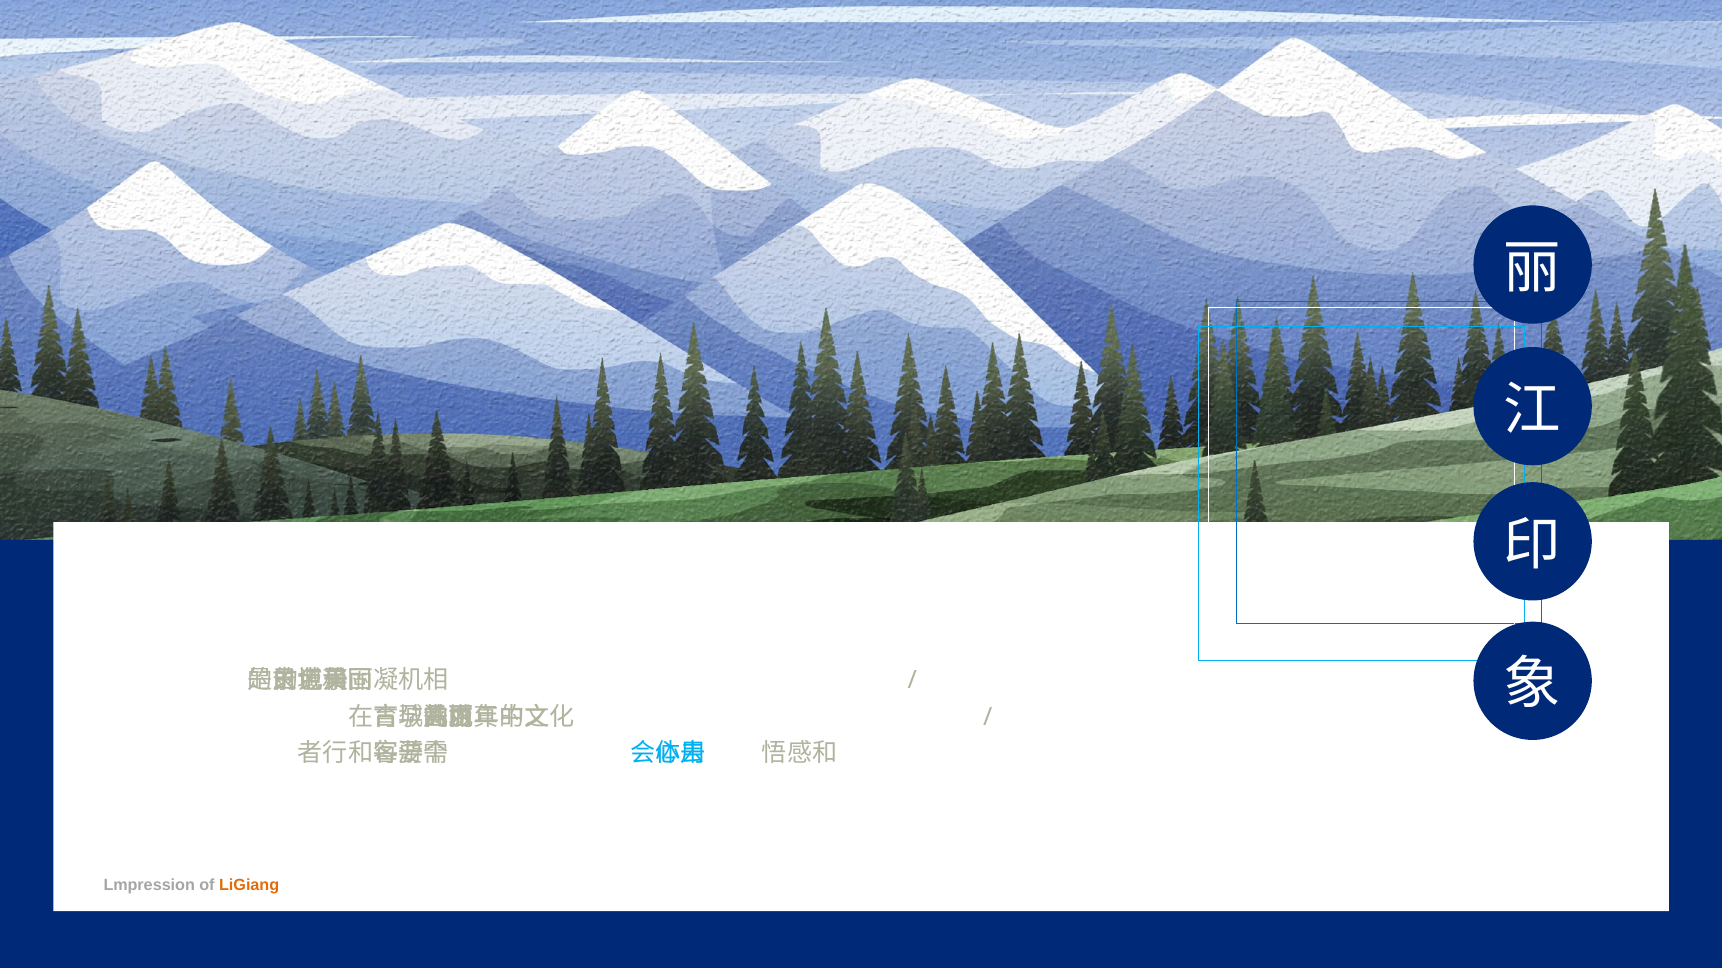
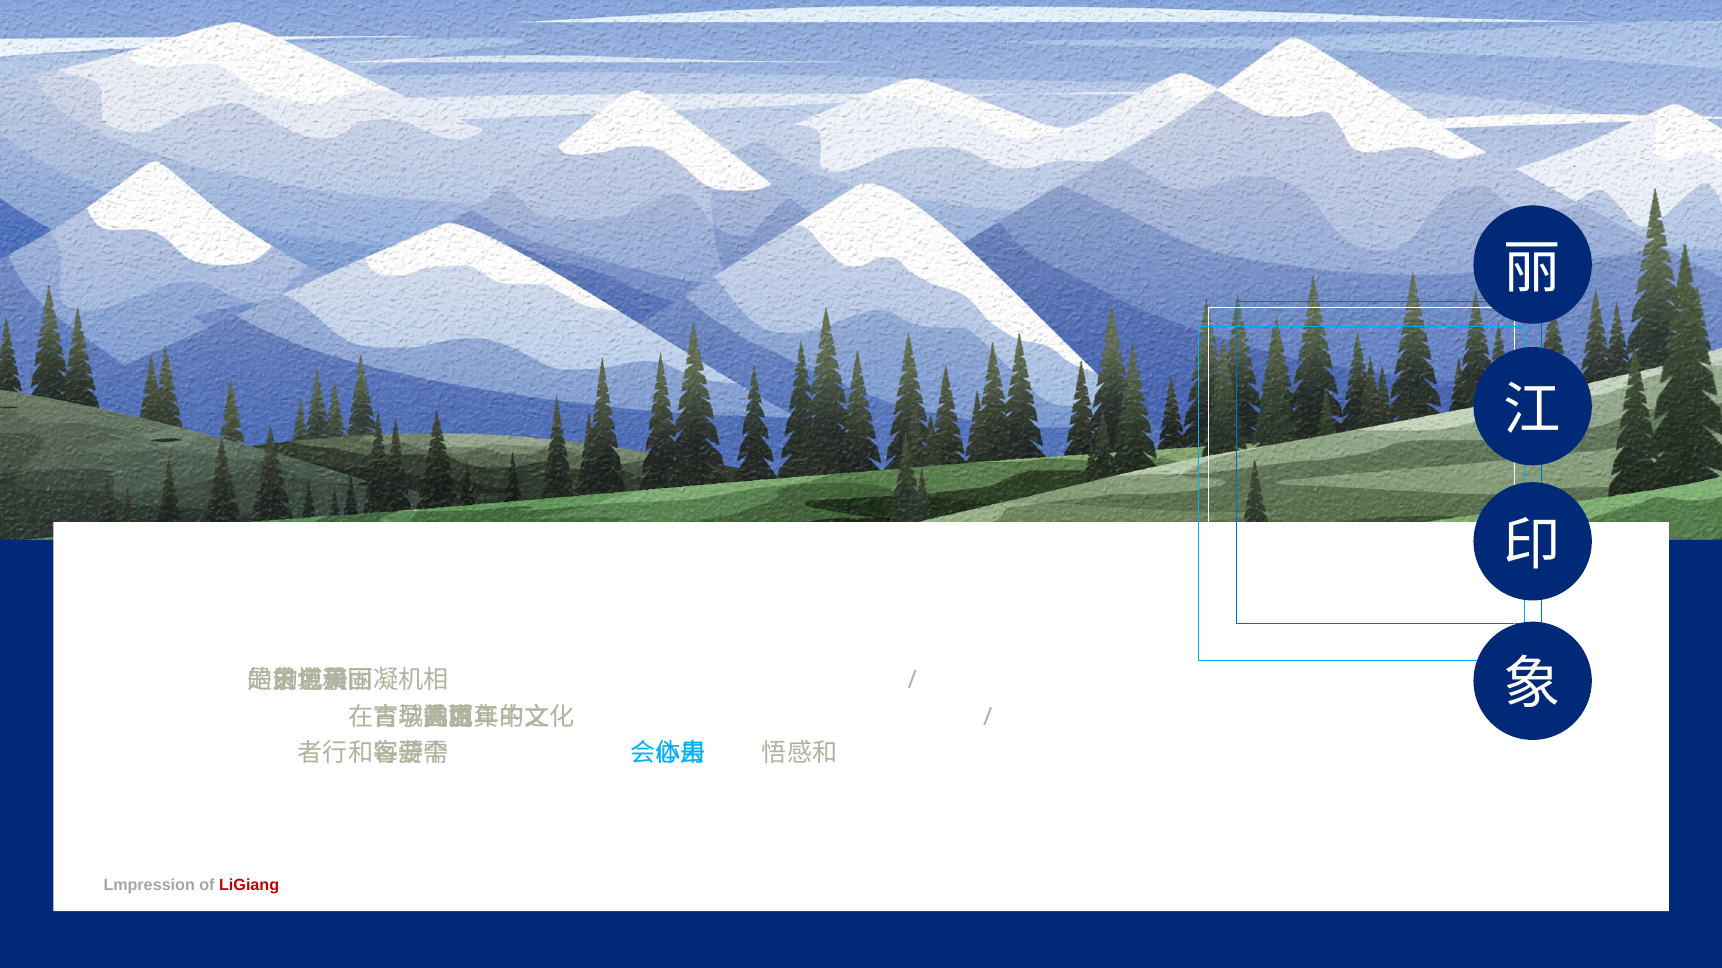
LiGiang colour: orange -> red
